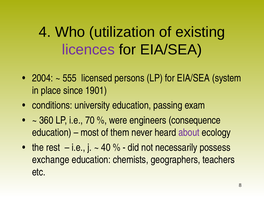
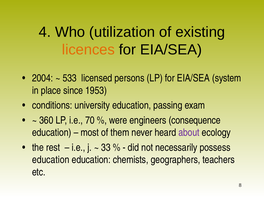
licences colour: purple -> orange
555: 555 -> 533
1901: 1901 -> 1953
40: 40 -> 33
exchange at (51, 160): exchange -> education
